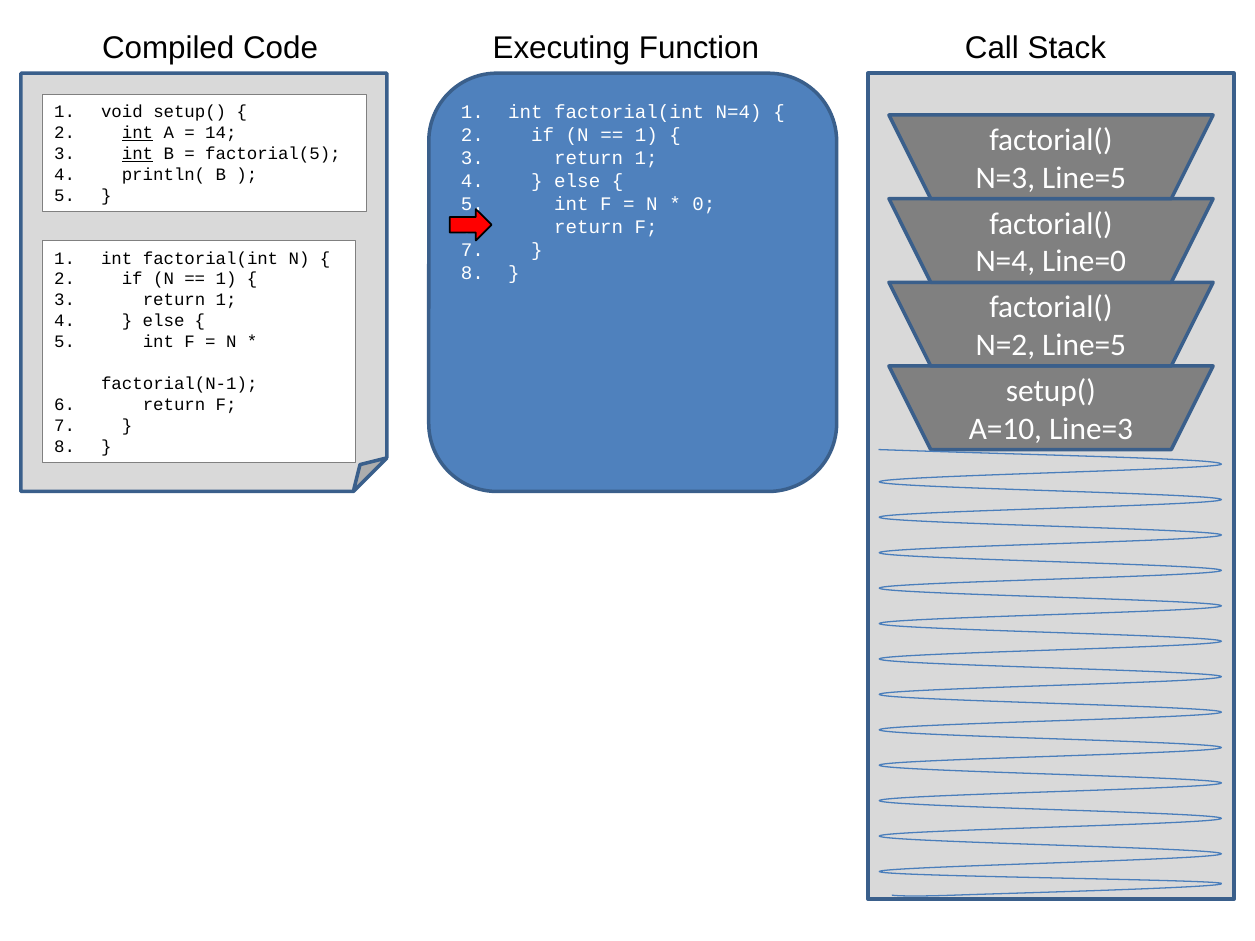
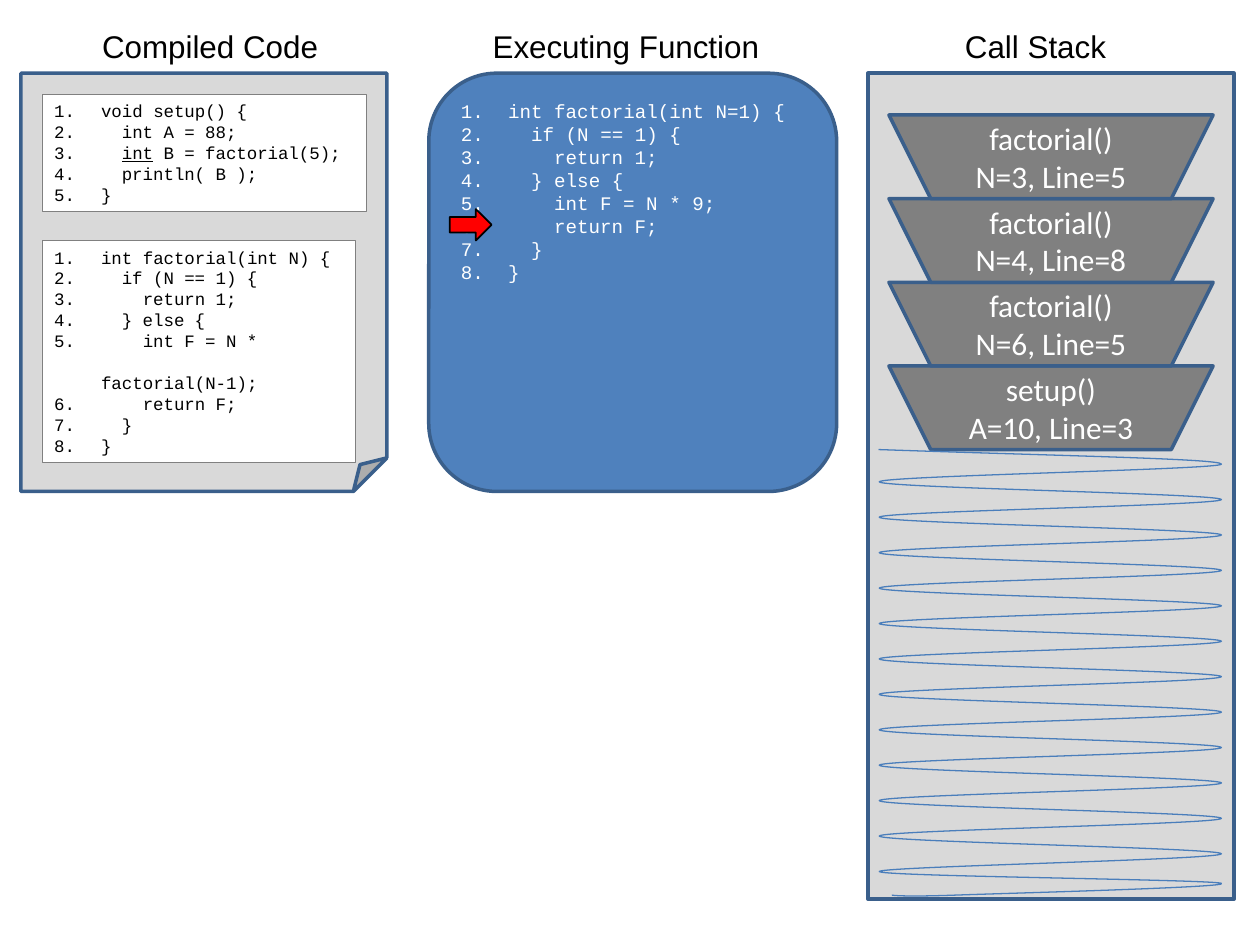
factorial(int N=4: N=4 -> N=1
int at (138, 133) underline: present -> none
14: 14 -> 88
0: 0 -> 9
Line=0: Line=0 -> Line=8
N=2: N=2 -> N=6
